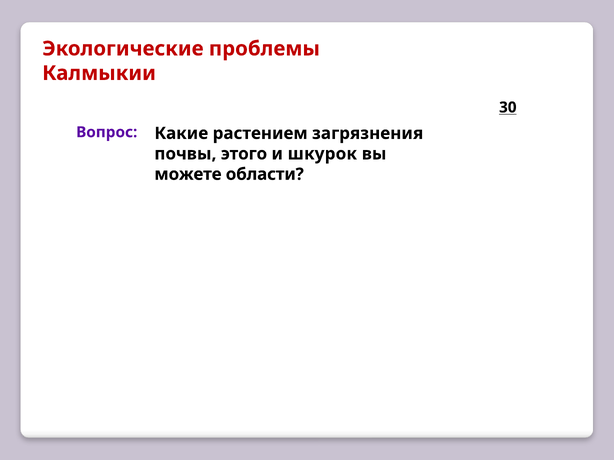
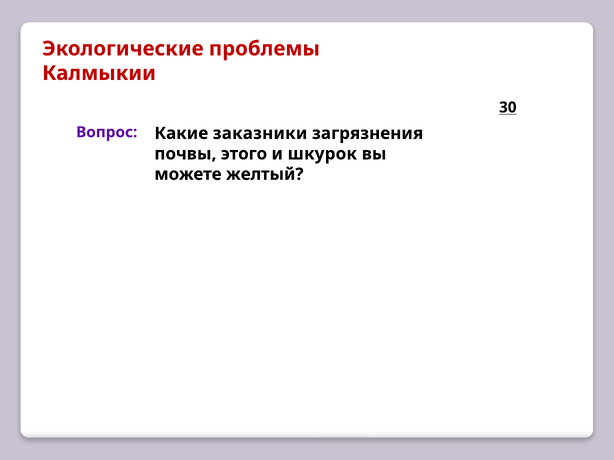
растением: растением -> заказники
области: области -> желтый
